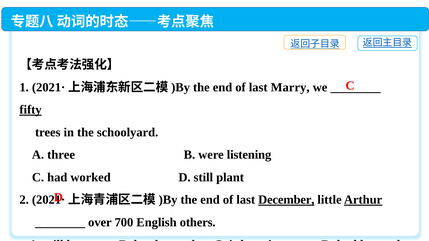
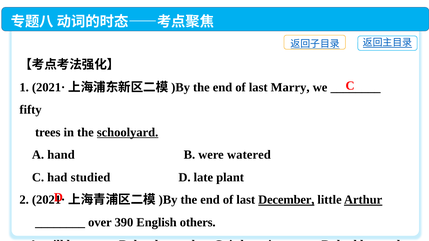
fifty underline: present -> none
schoolyard underline: none -> present
three: three -> hand
listening: listening -> watered
worked: worked -> studied
still: still -> late
700: 700 -> 390
